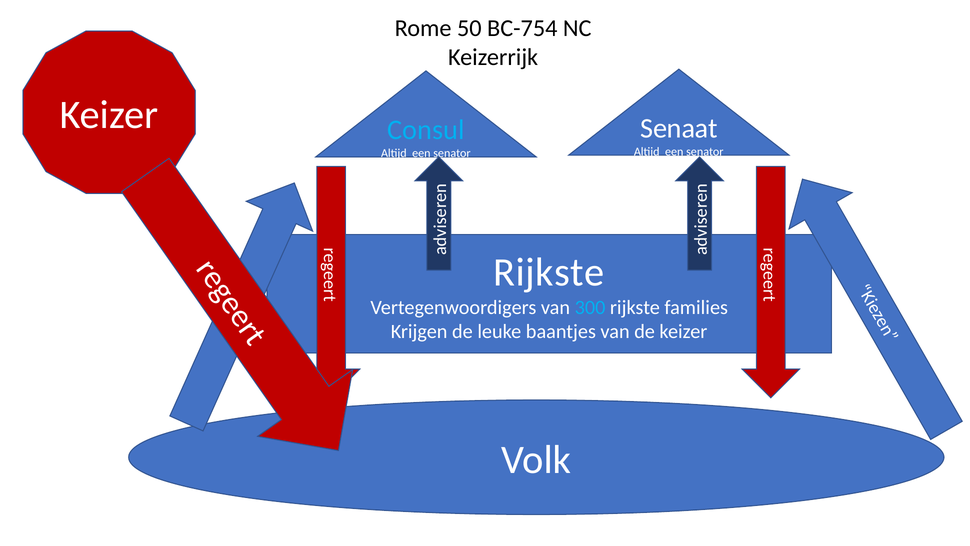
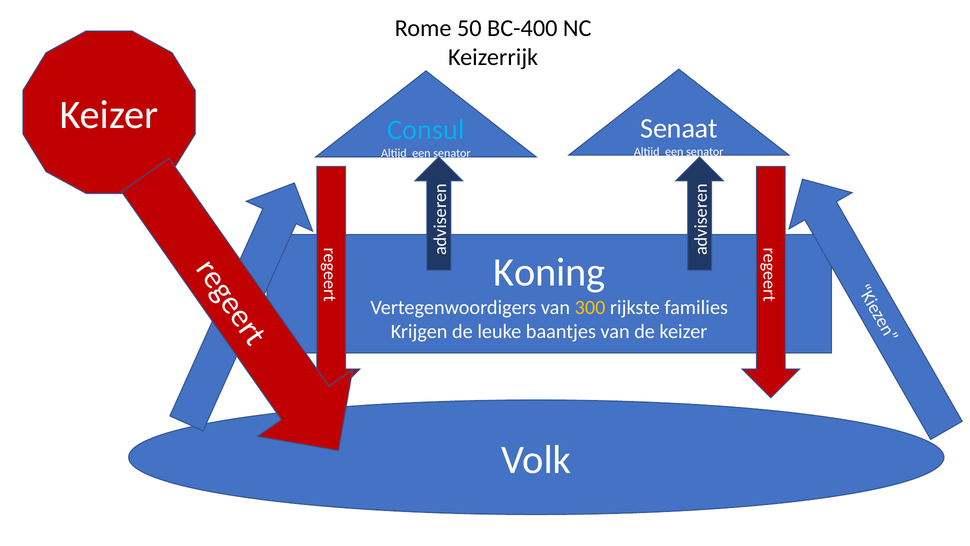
BC-754: BC-754 -> BC-400
Rijkste at (549, 272): Rijkste -> Koning
300 colour: light blue -> yellow
